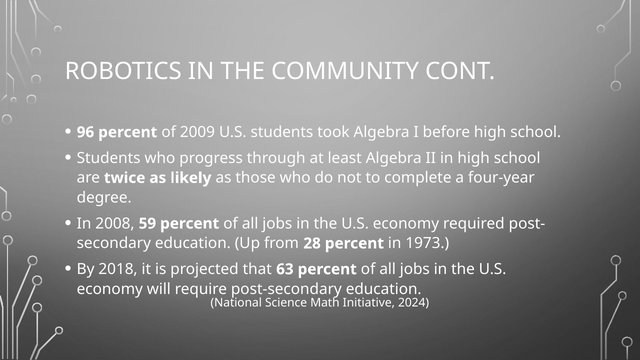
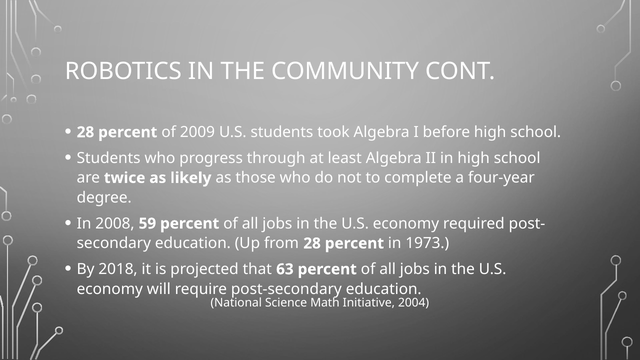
96 at (85, 132): 96 -> 28
2024: 2024 -> 2004
